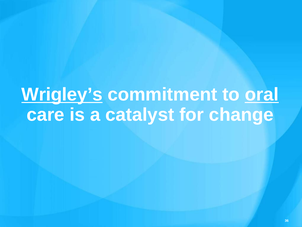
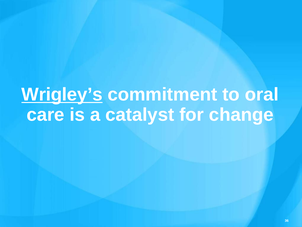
oral underline: present -> none
